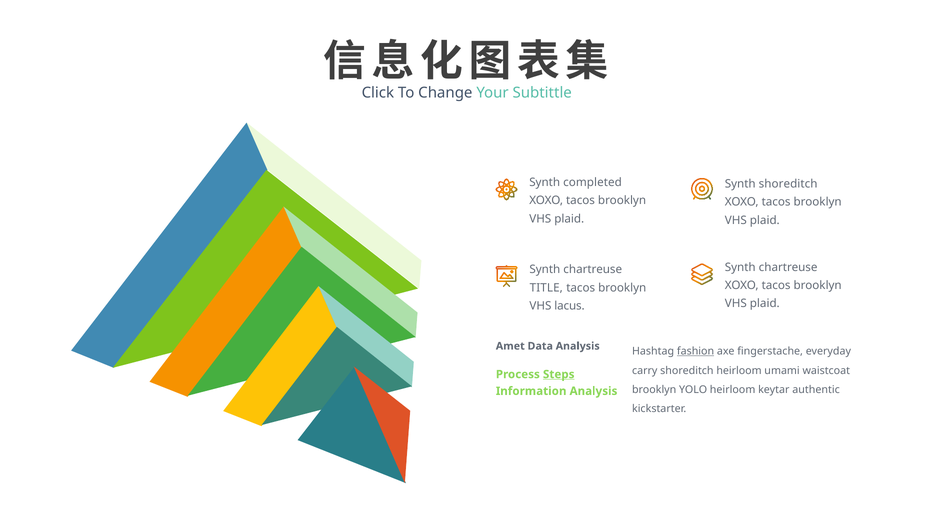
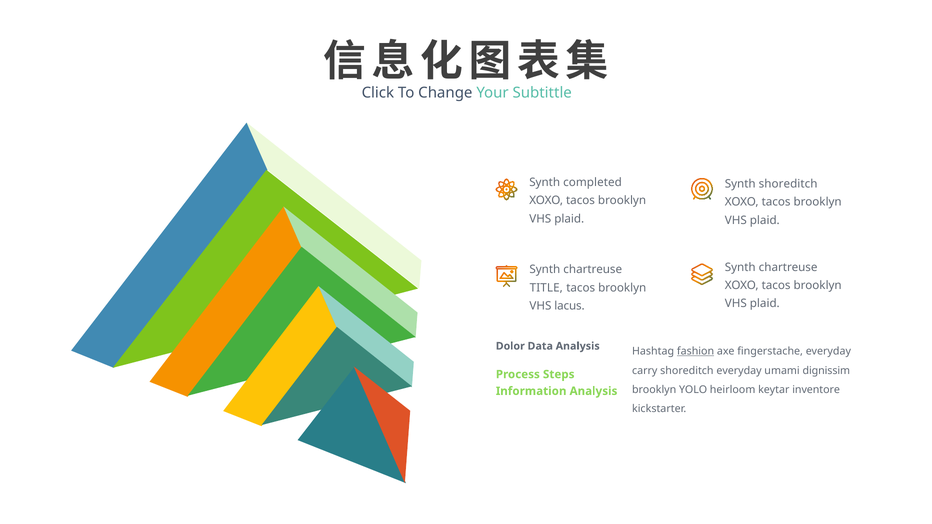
Amet: Amet -> Dolor
shoreditch heirloom: heirloom -> everyday
waistcoat: waistcoat -> dignissim
Steps underline: present -> none
authentic: authentic -> inventore
